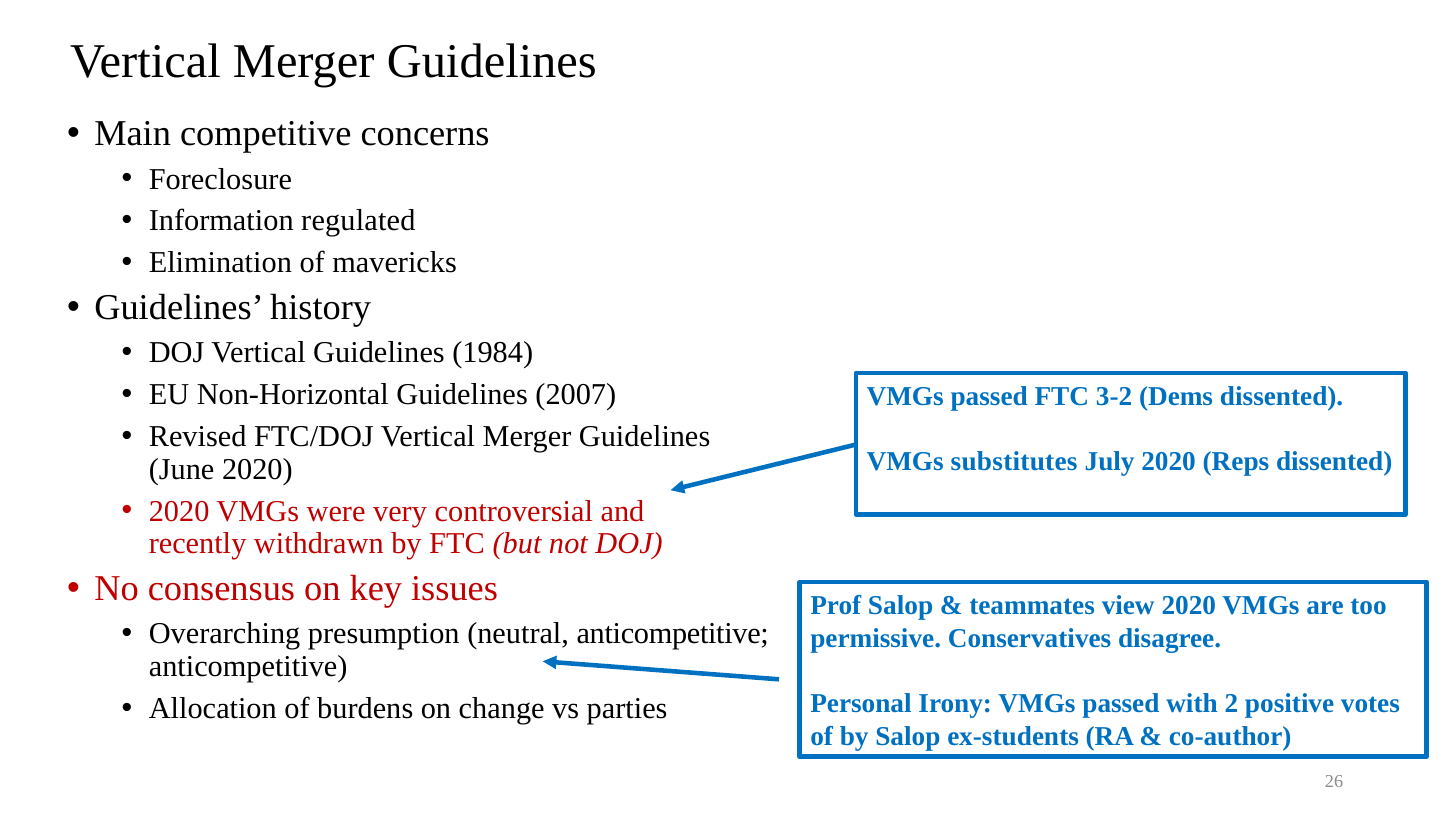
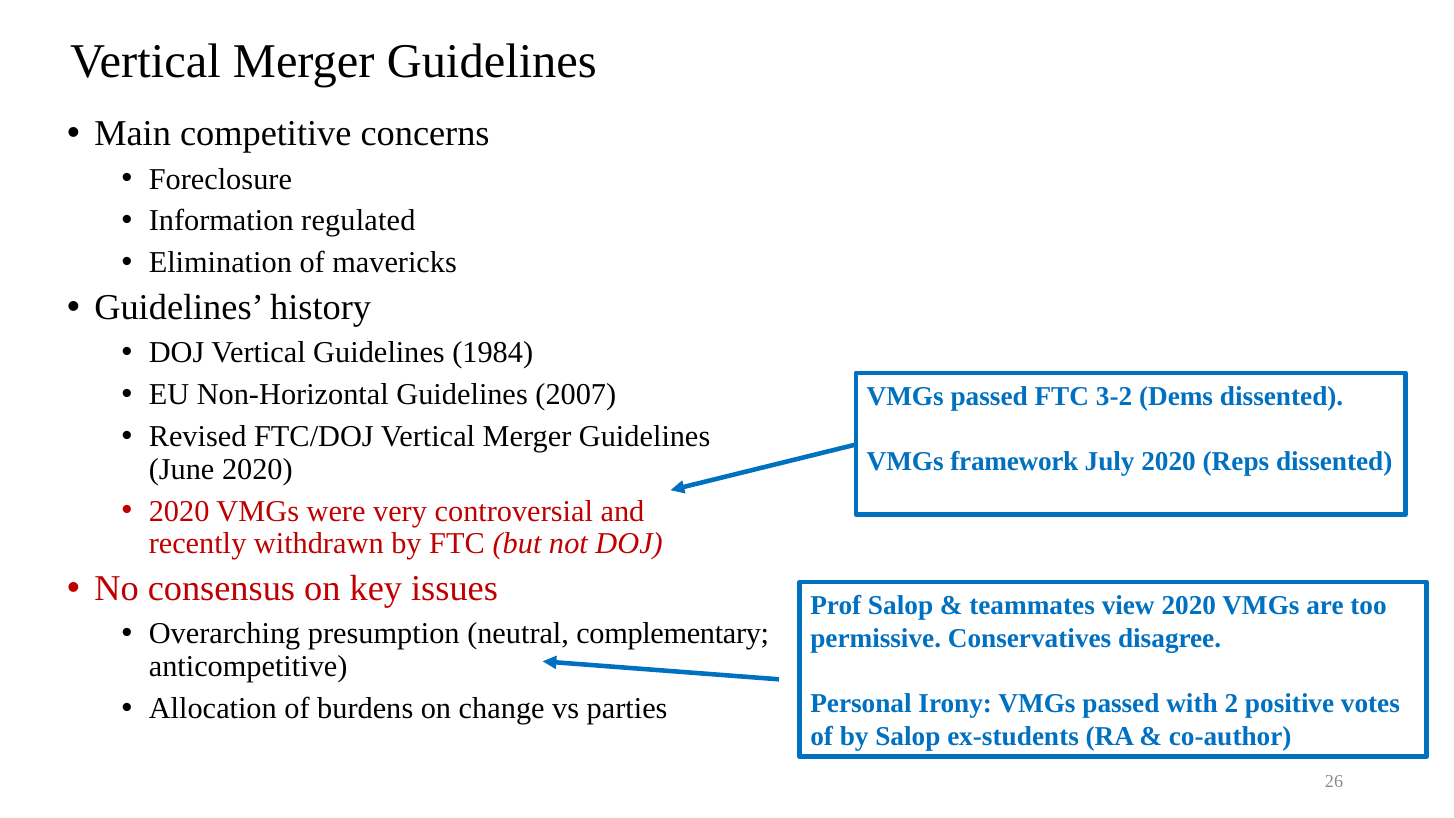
substitutes: substitutes -> framework
neutral anticompetitive: anticompetitive -> complementary
